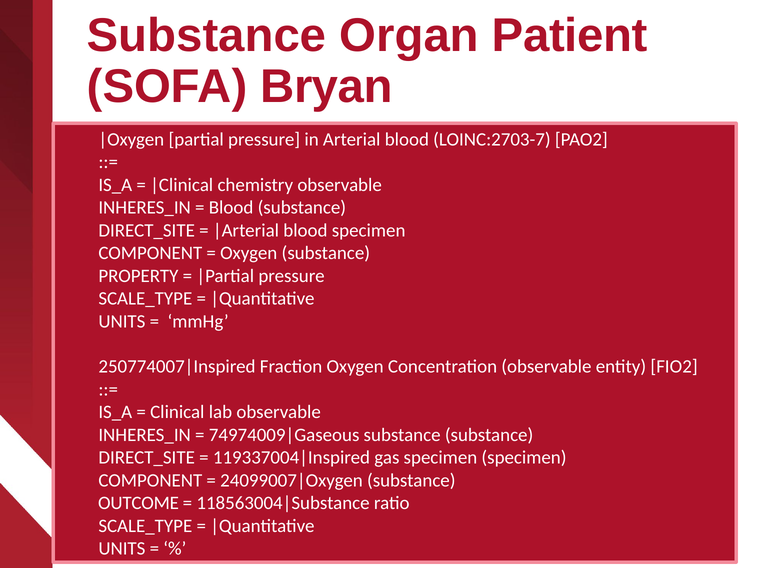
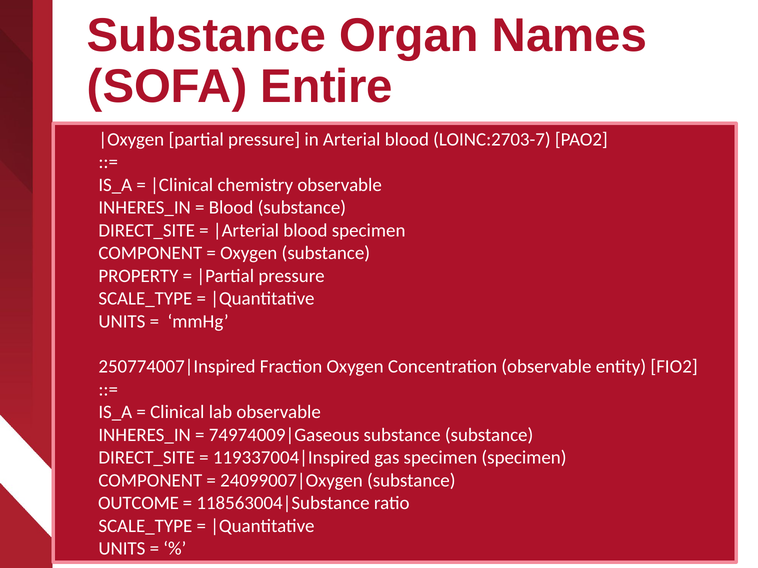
Patient: Patient -> Names
Bryan: Bryan -> Entire
